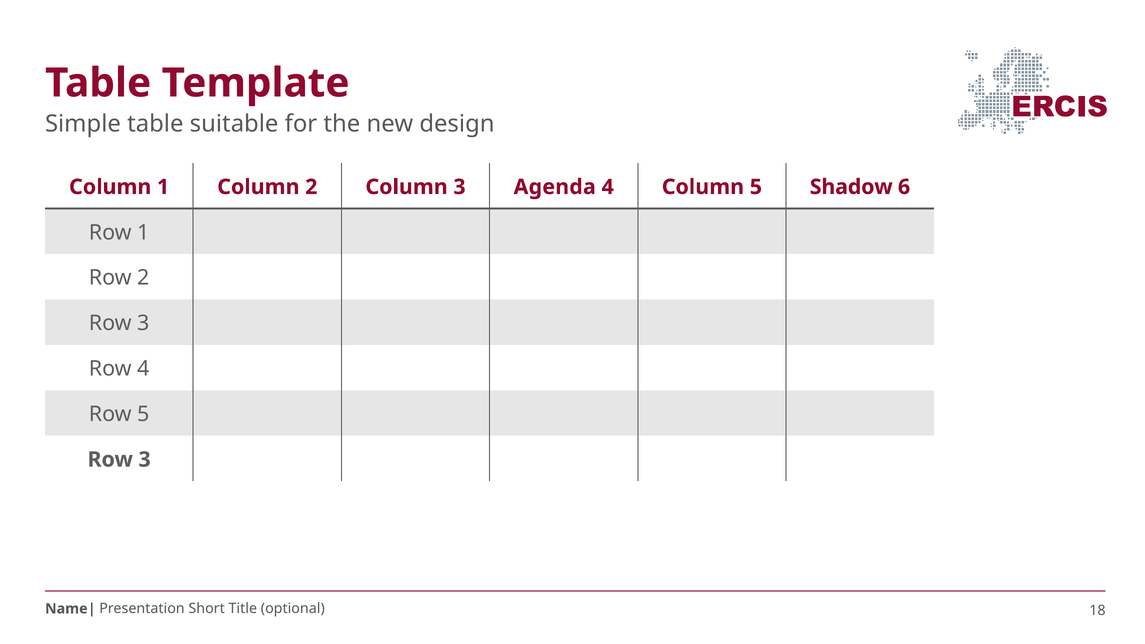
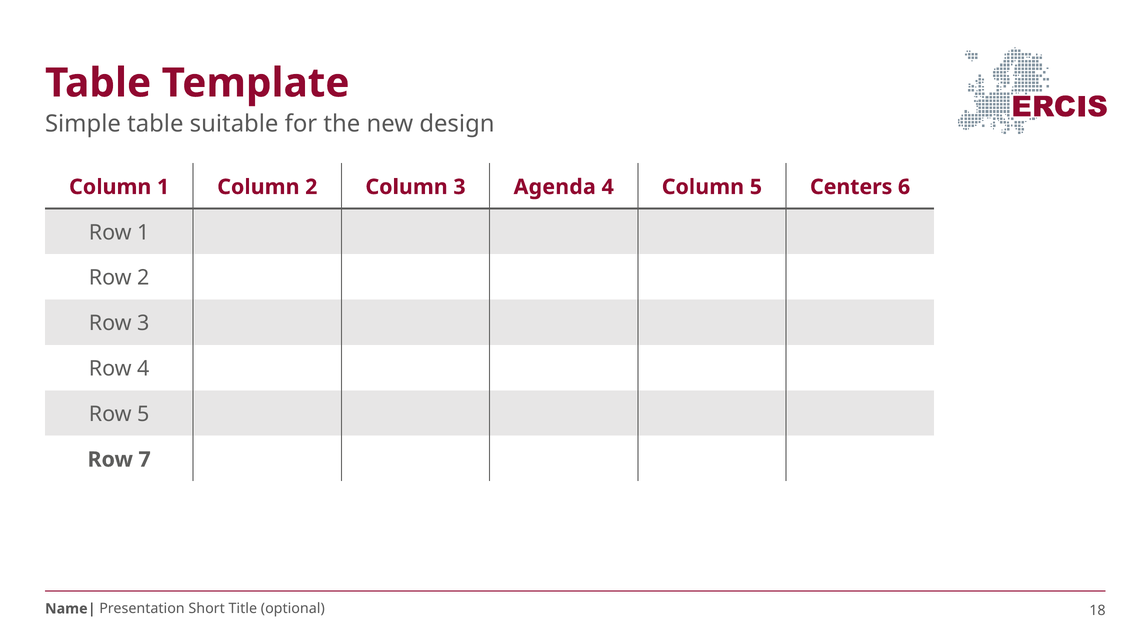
Shadow: Shadow -> Centers
3 at (145, 460): 3 -> 7
